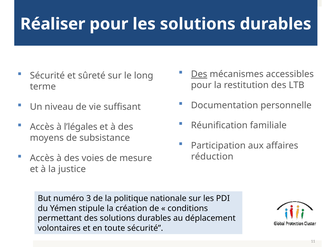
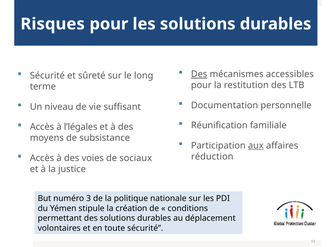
Réaliser: Réaliser -> Risques
aux underline: none -> present
mesure: mesure -> sociaux
